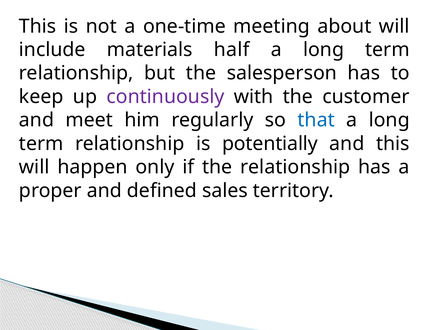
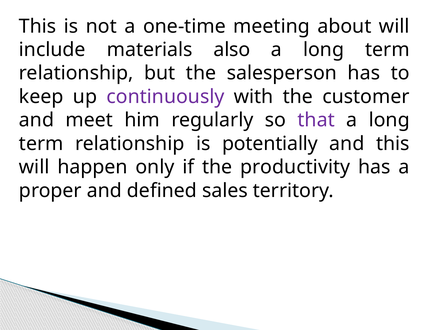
half: half -> also
that colour: blue -> purple
the relationship: relationship -> productivity
